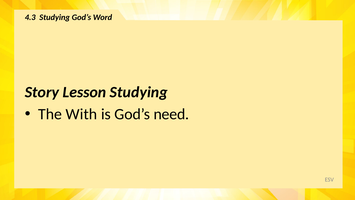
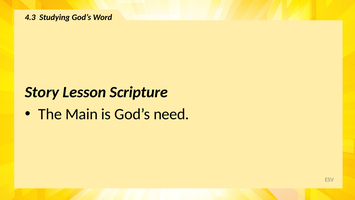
Lesson Studying: Studying -> Scripture
With: With -> Main
